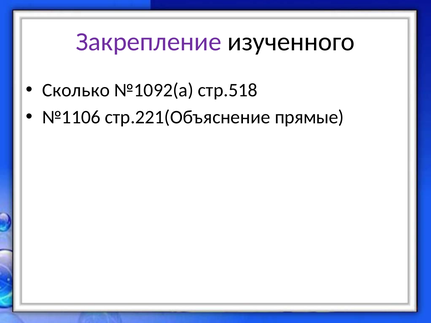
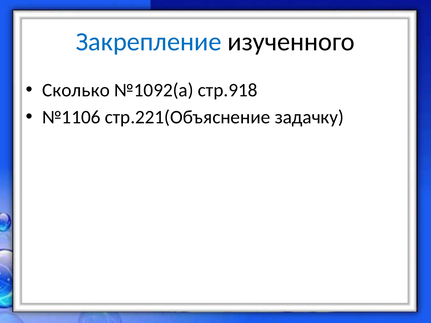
Закрепление colour: purple -> blue
стр.518: стр.518 -> стр.918
прямые: прямые -> задачку
